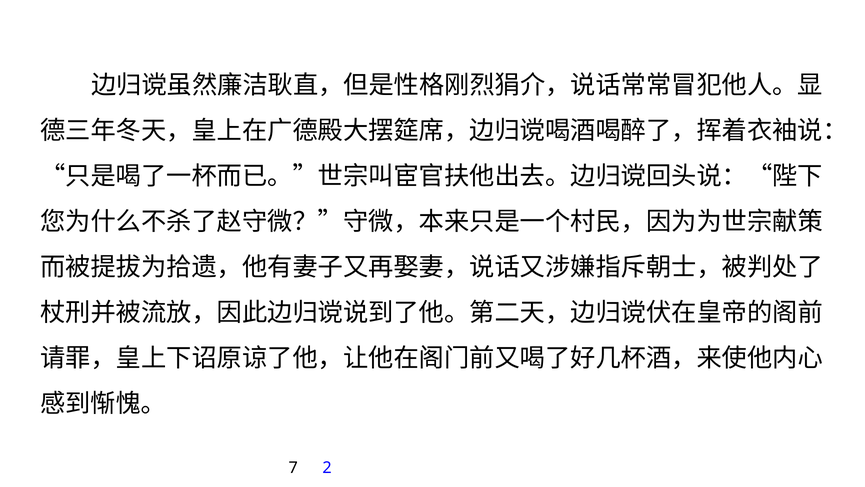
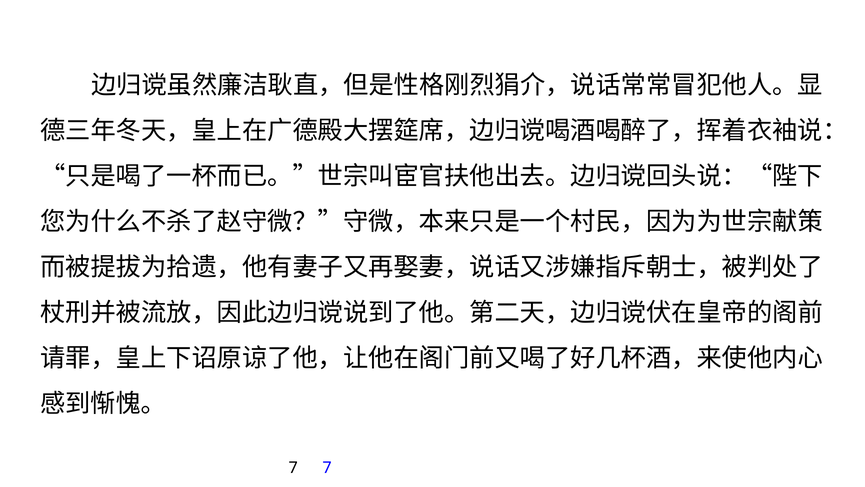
7 2: 2 -> 7
